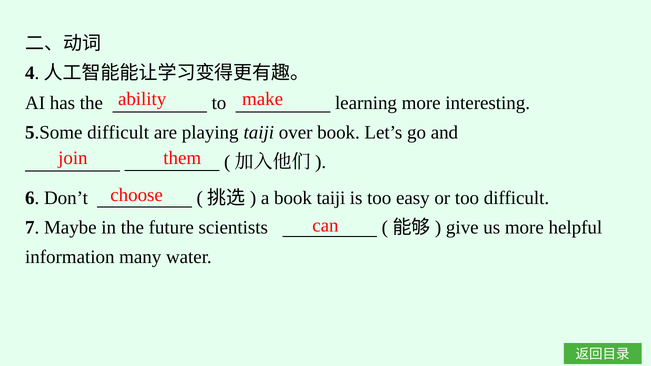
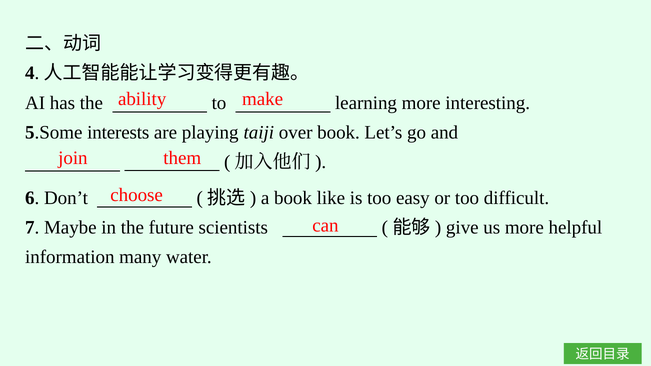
5.Some difficult: difficult -> interests
book taiji: taiji -> like
